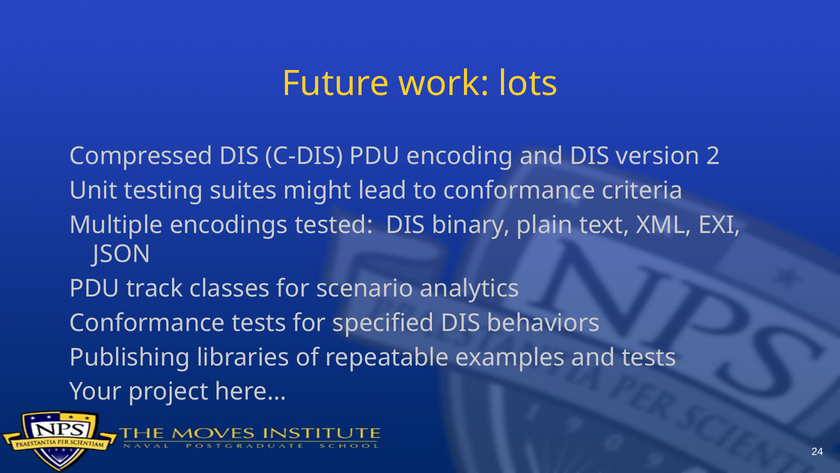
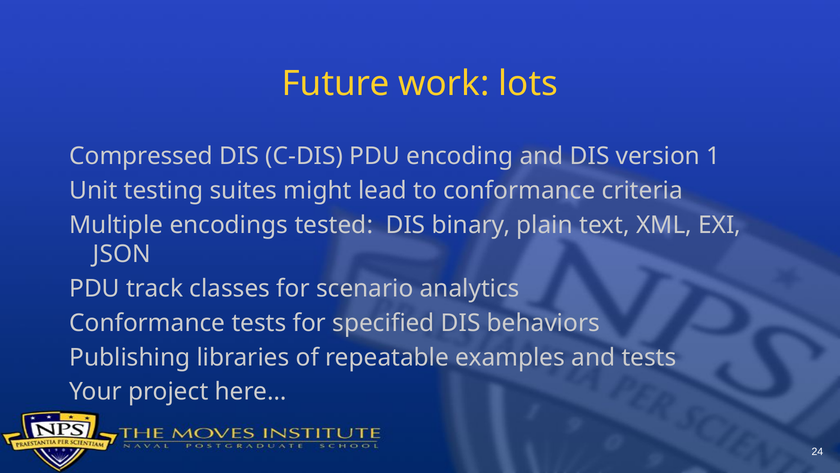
2: 2 -> 1
